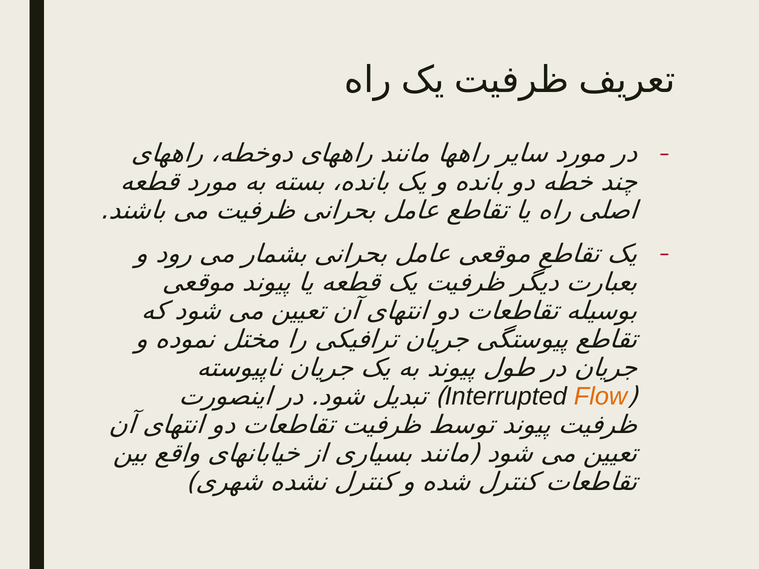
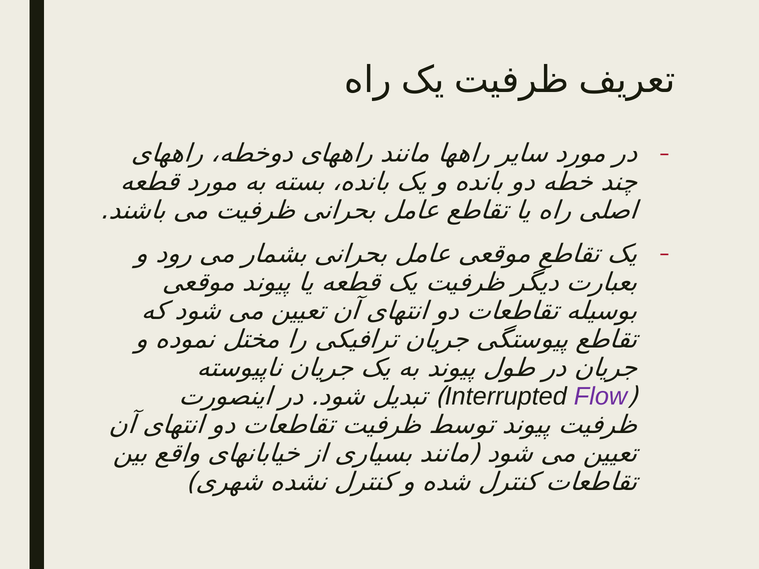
Flow colour: orange -> purple
